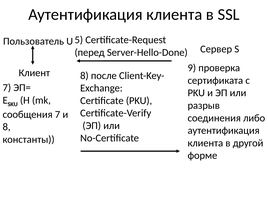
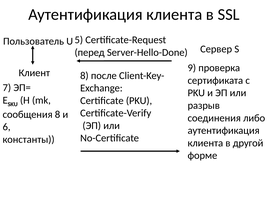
сообщения 7: 7 -> 8
8 at (7, 127): 8 -> 6
